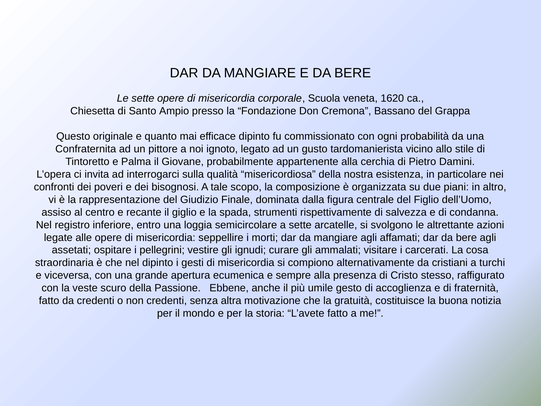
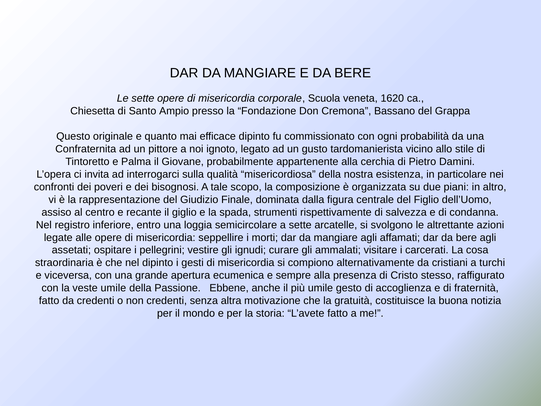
veste scuro: scuro -> umile
